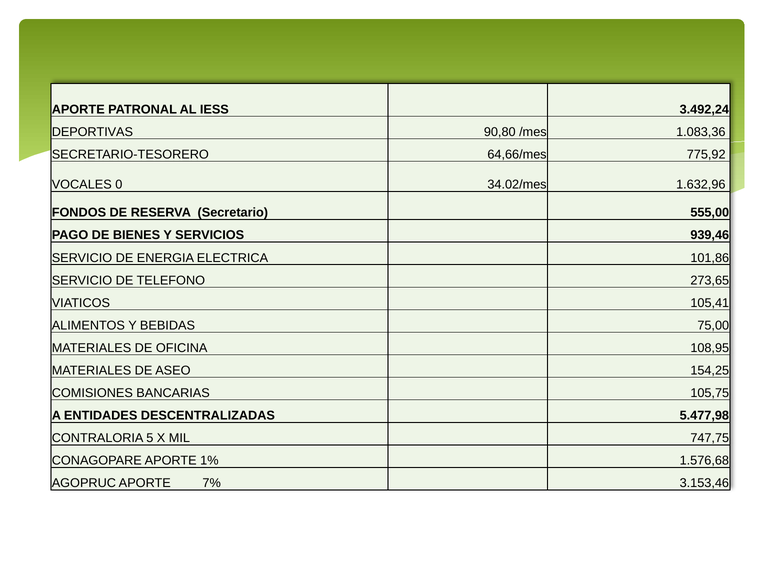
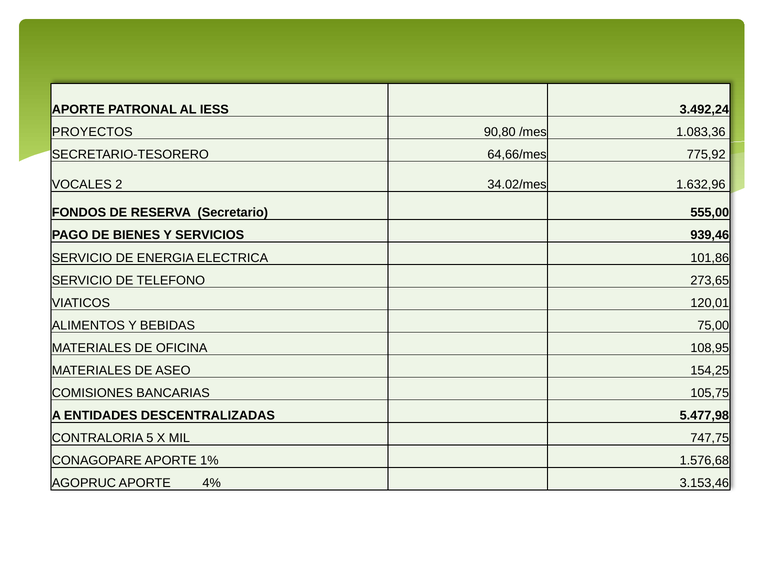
DEPORTIVAS: DEPORTIVAS -> PROYECTOS
0: 0 -> 2
105,41: 105,41 -> 120,01
7%: 7% -> 4%
